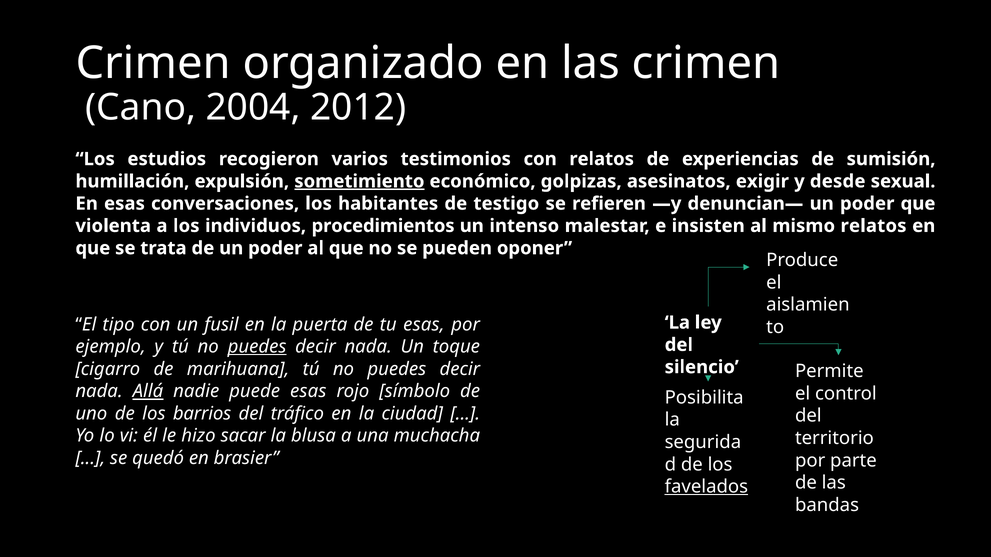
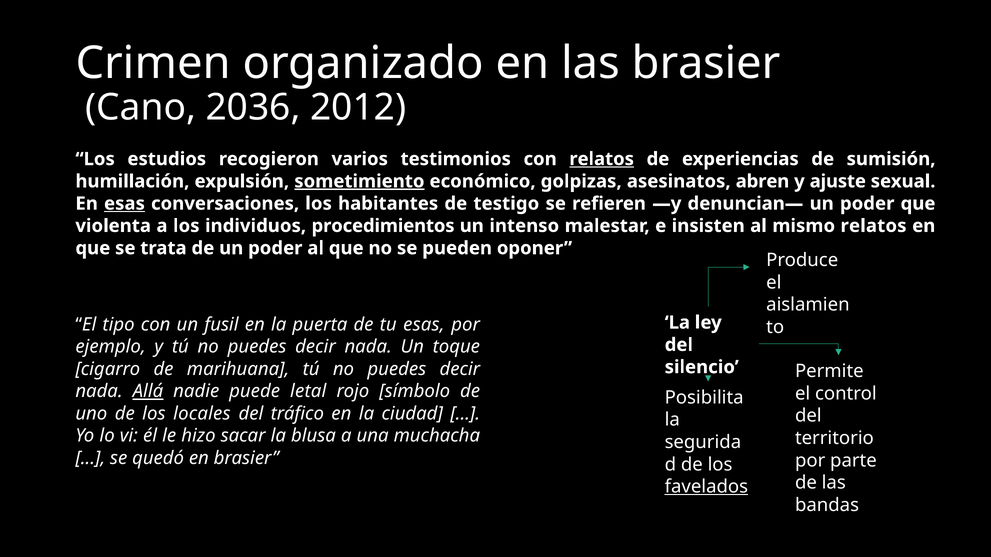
las crimen: crimen -> brasier
2004: 2004 -> 2036
relatos at (602, 159) underline: none -> present
exigir: exigir -> abren
desde: desde -> ajuste
esas at (124, 204) underline: none -> present
puedes at (257, 347) underline: present -> none
puede esas: esas -> letal
barrios: barrios -> locales
